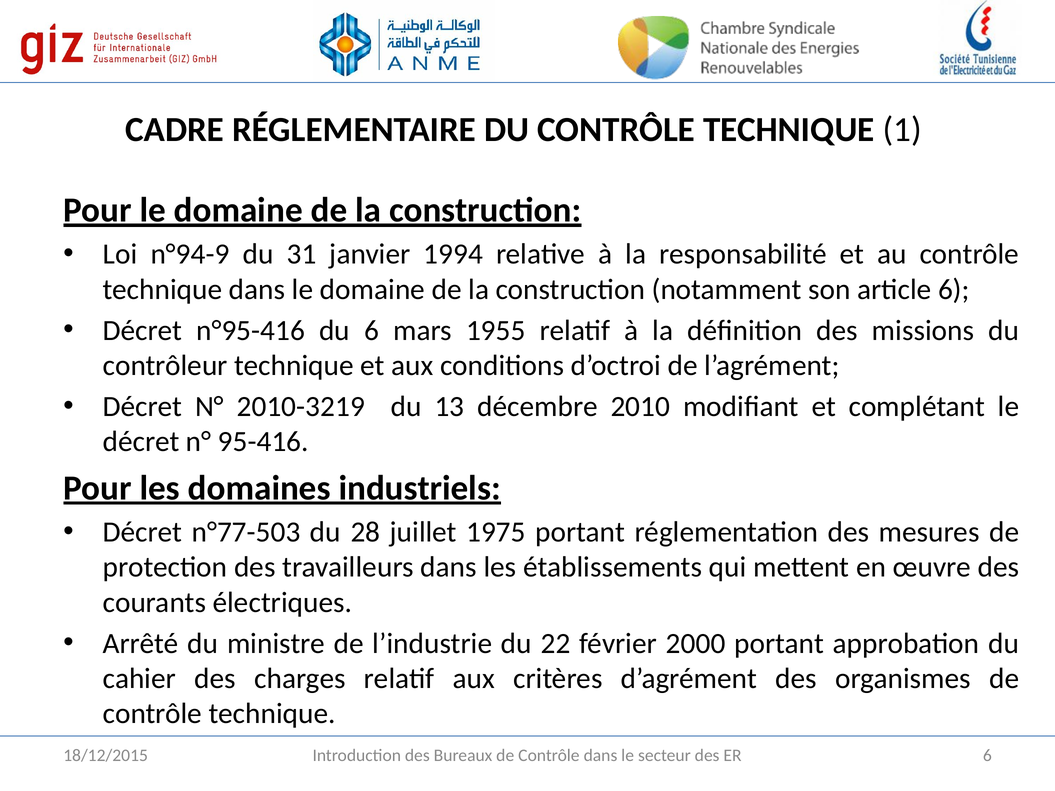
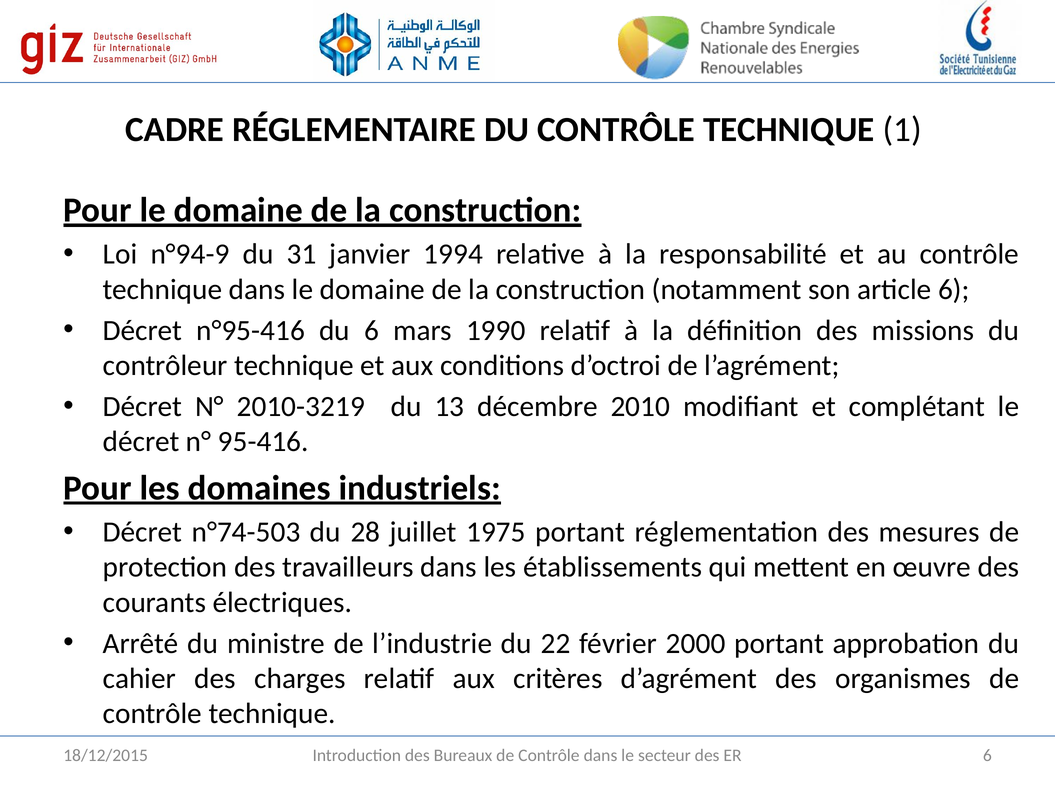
1955: 1955 -> 1990
n°77-503: n°77-503 -> n°74-503
